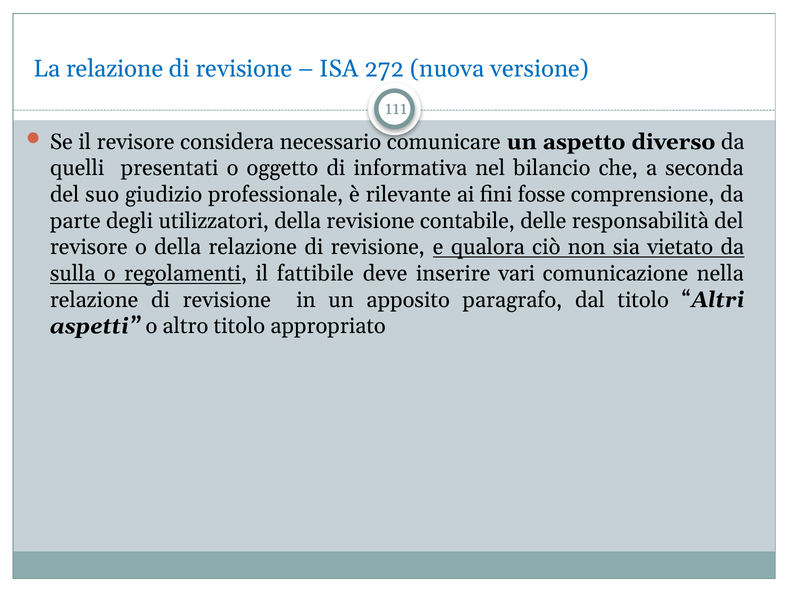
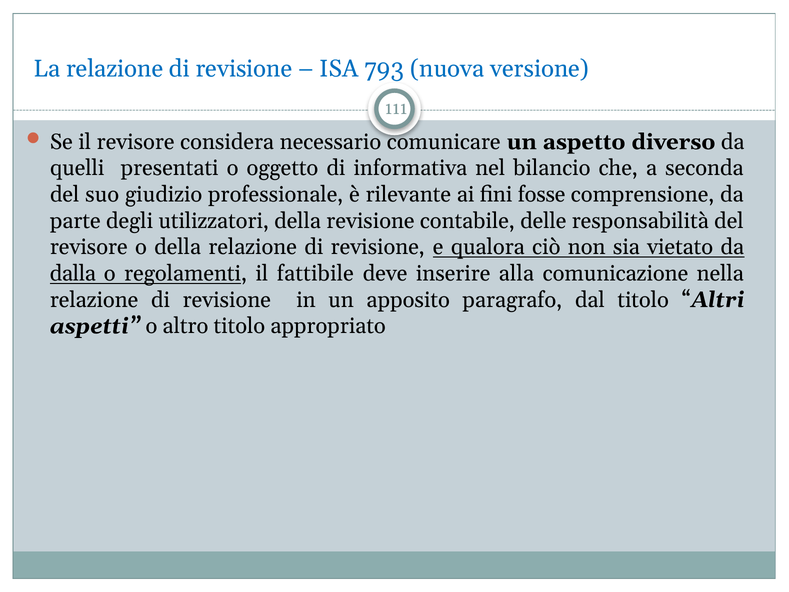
272: 272 -> 793
sulla: sulla -> dalla
vari: vari -> alla
